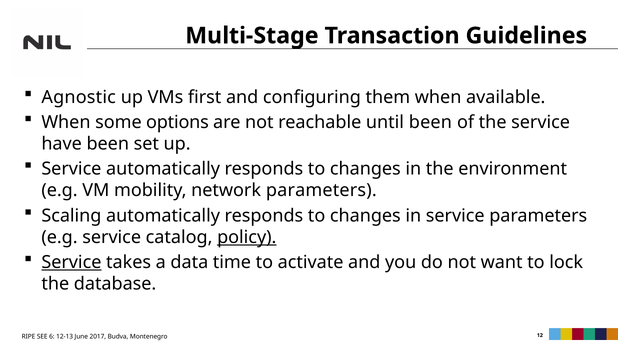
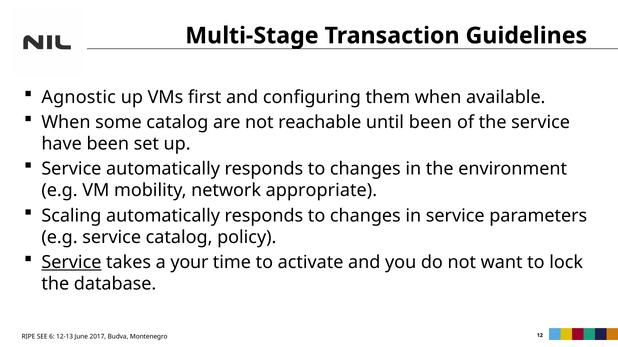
some options: options -> catalog
network parameters: parameters -> appropriate
policy underline: present -> none
data: data -> your
